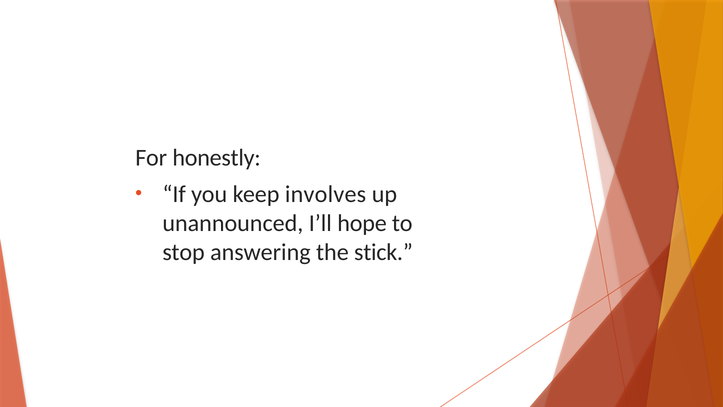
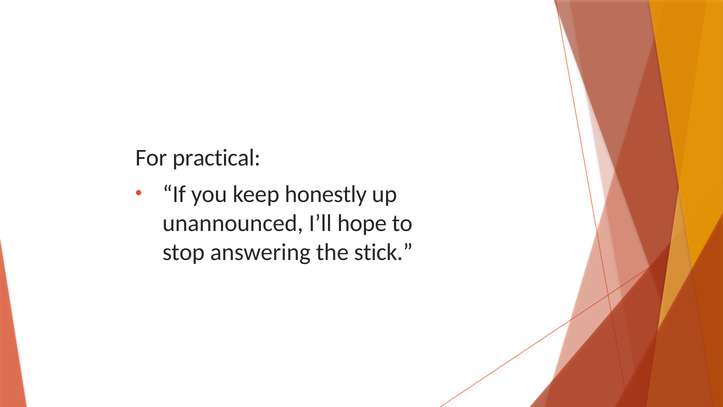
honestly: honestly -> practical
involves: involves -> honestly
